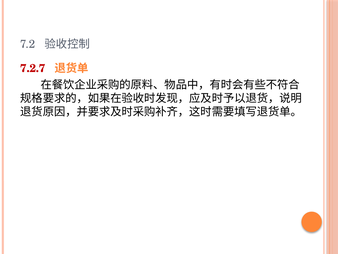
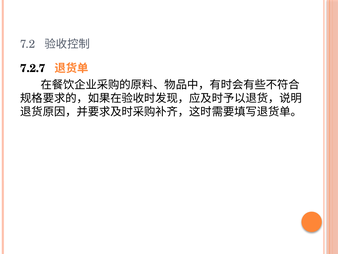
7.2.7 colour: red -> black
